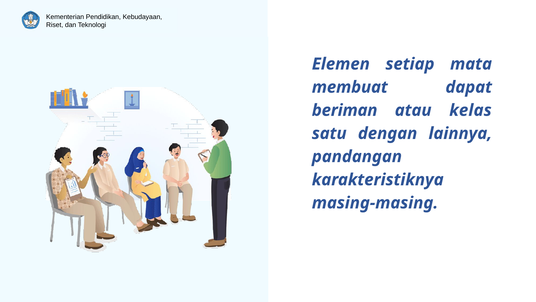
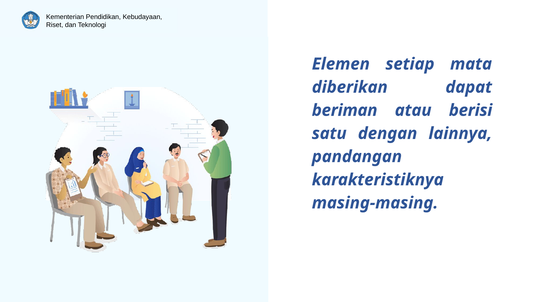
membuat: membuat -> diberikan
kelas: kelas -> berisi
